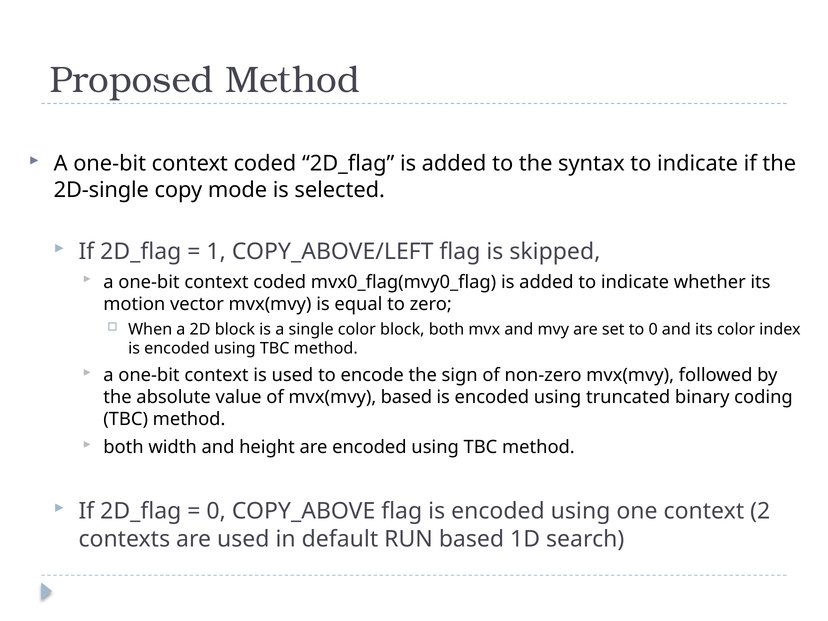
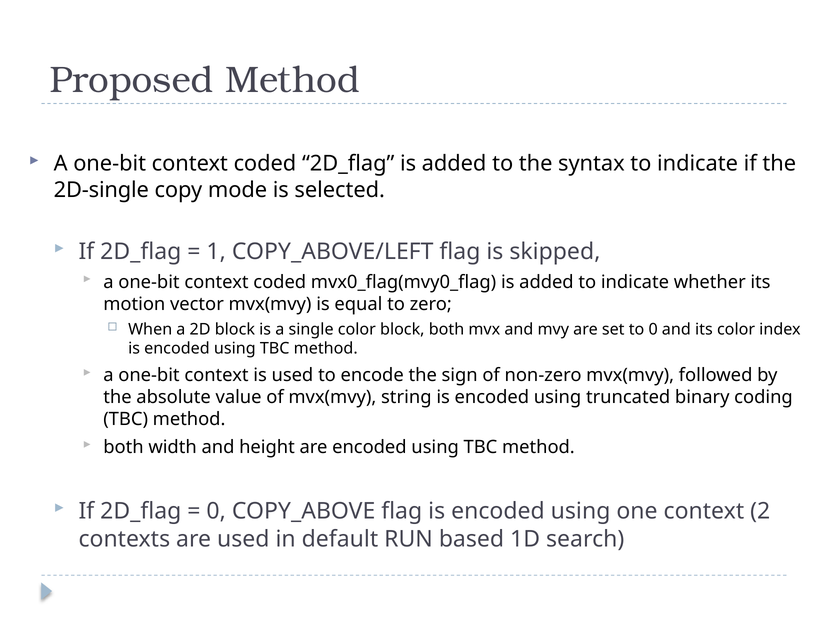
mvx(mvy based: based -> string
